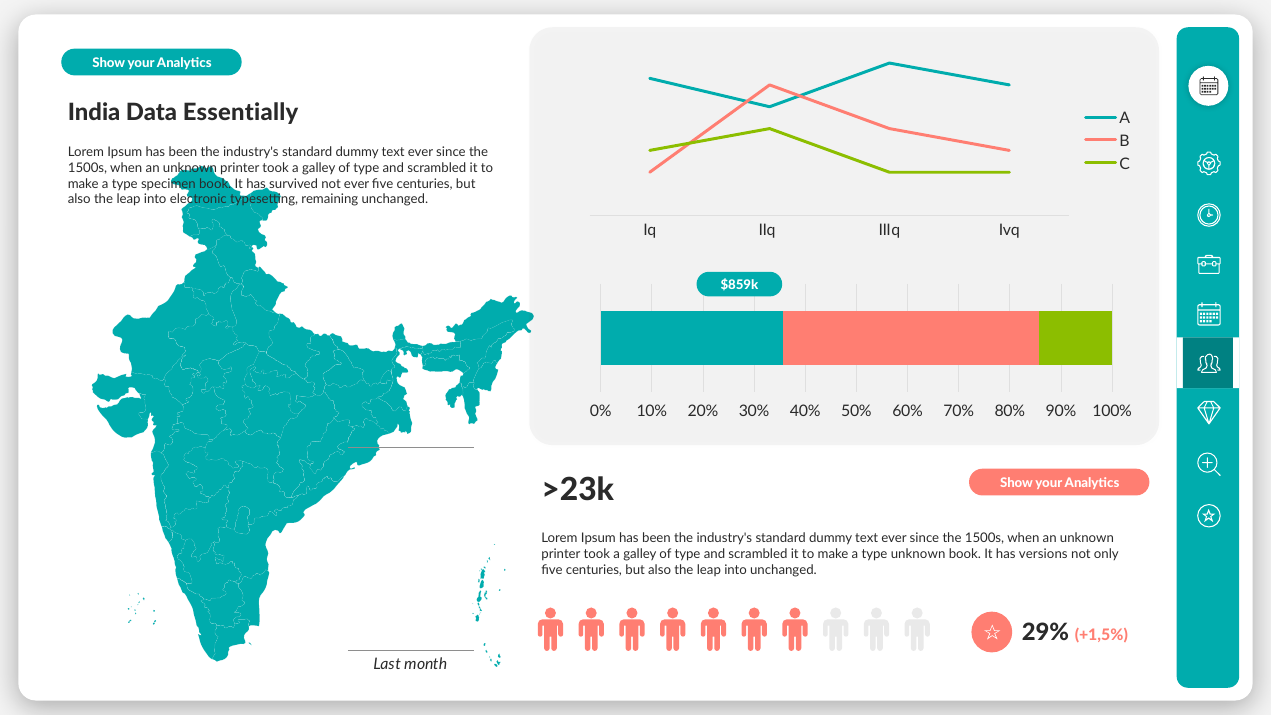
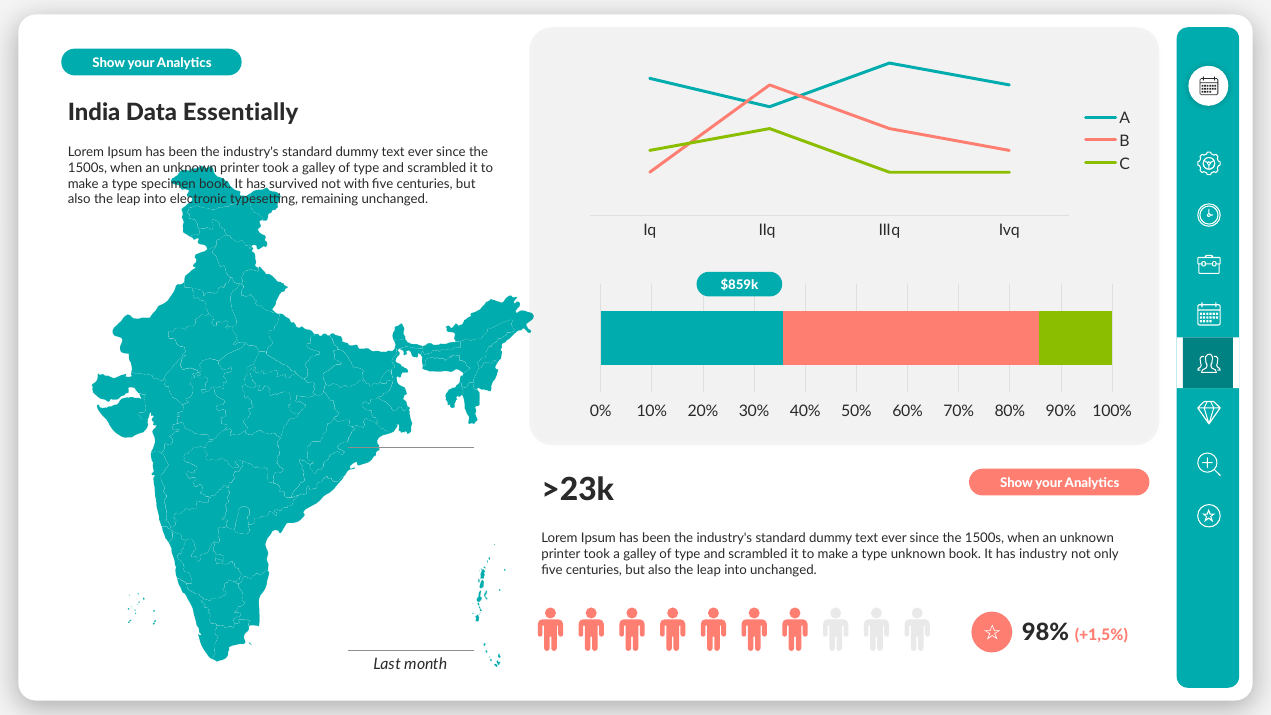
not ever: ever -> with
versions: versions -> industry
29%: 29% -> 98%
